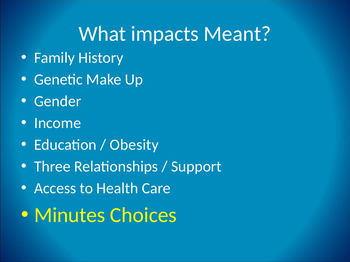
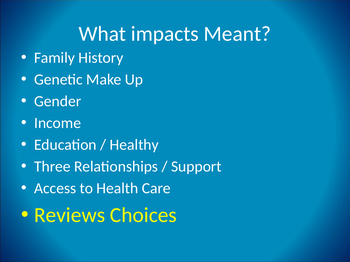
Obesity: Obesity -> Healthy
Minutes: Minutes -> Reviews
